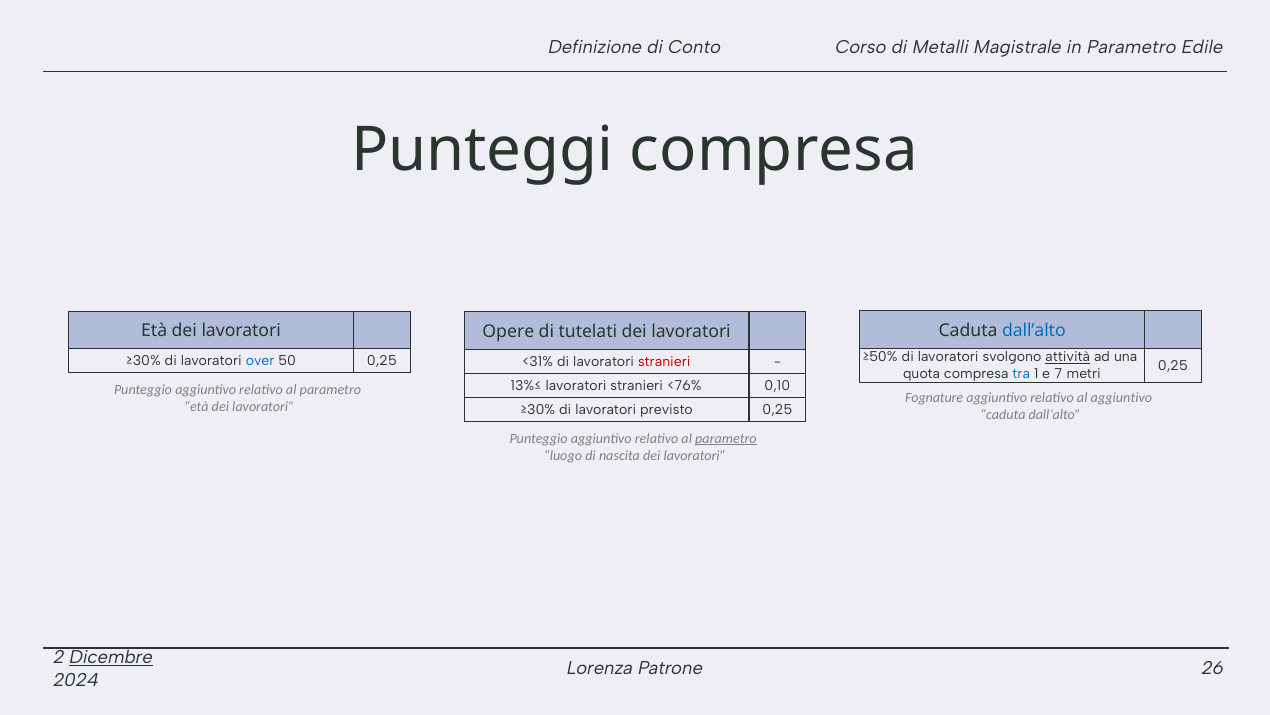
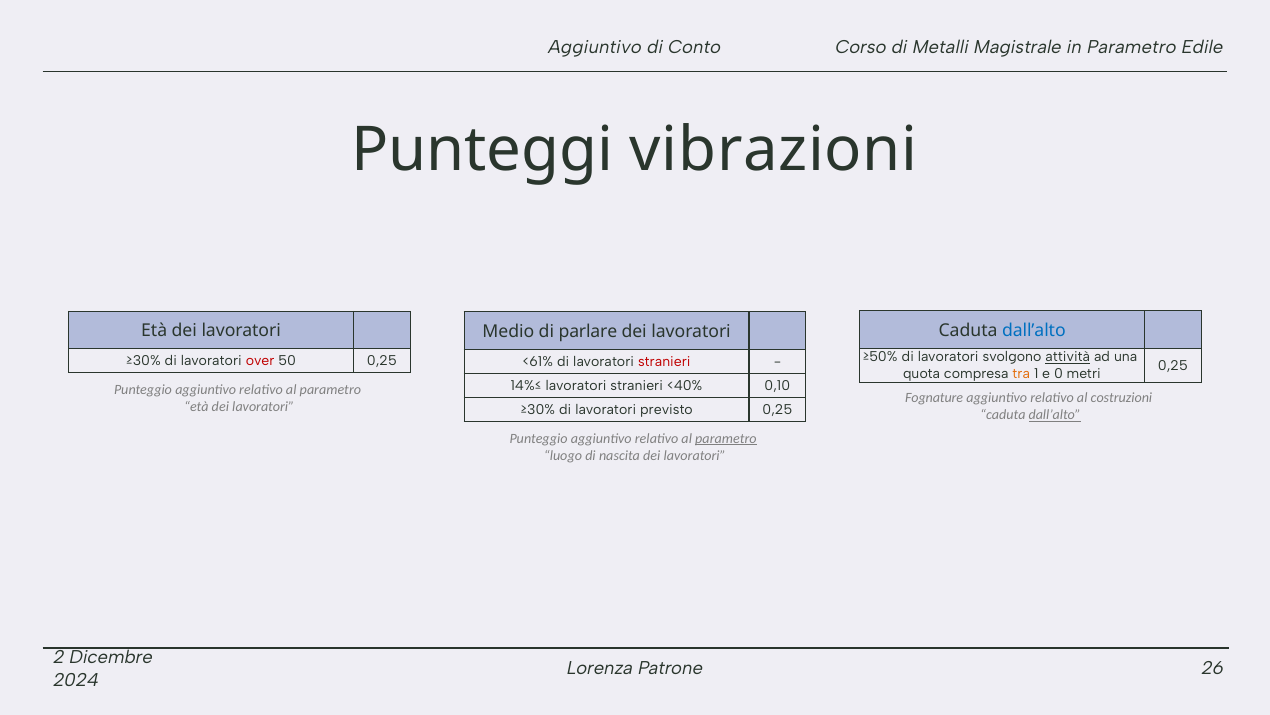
Definizione at (595, 47): Definizione -> Aggiuntivo
Punteggi compresa: compresa -> vibrazioni
Opere: Opere -> Medio
tutelati: tutelati -> parlare
over colour: blue -> red
<31%: <31% -> <61%
tra colour: blue -> orange
7: 7 -> 0
13%≤: 13%≤ -> 14%≤
<76%: <76% -> <40%
al aggiuntivo: aggiuntivo -> costruzioni
dall’alto at (1055, 415) underline: none -> present
Dicembre underline: present -> none
